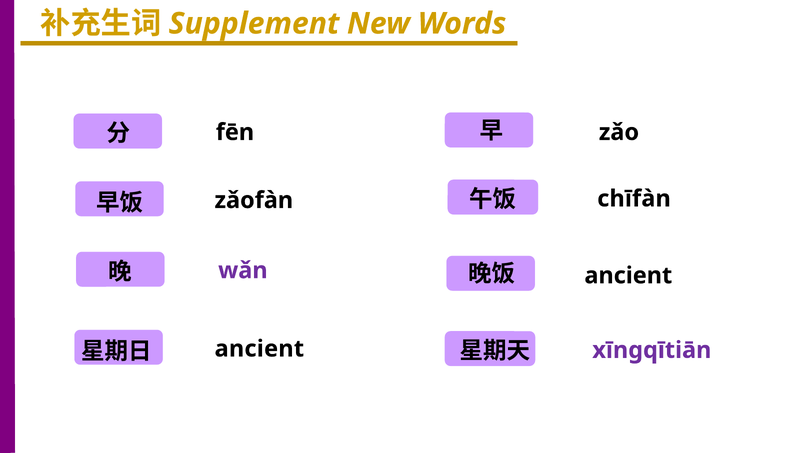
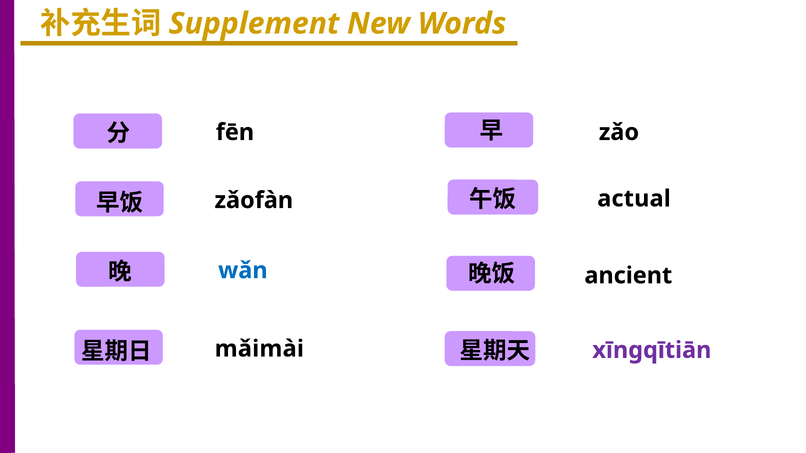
chīfàn: chīfàn -> actual
wǎn colour: purple -> blue
ancient at (259, 349): ancient -> mǎimài
